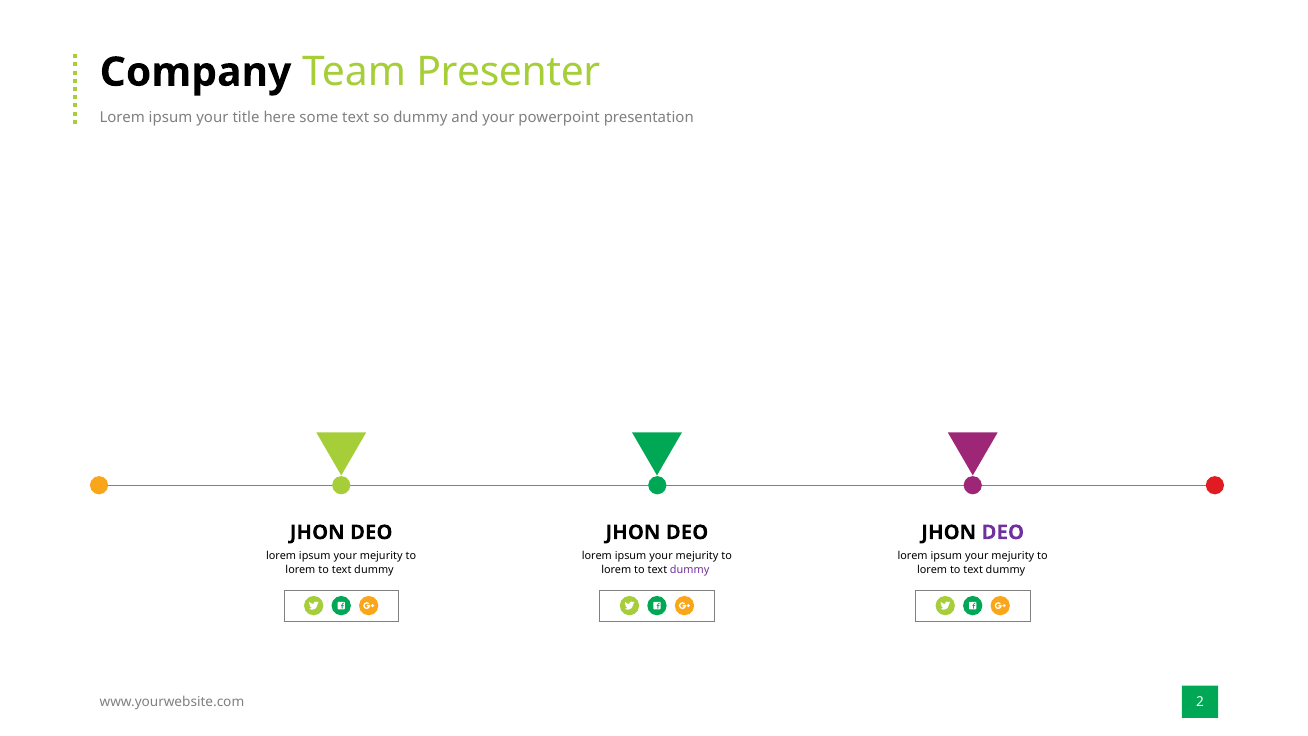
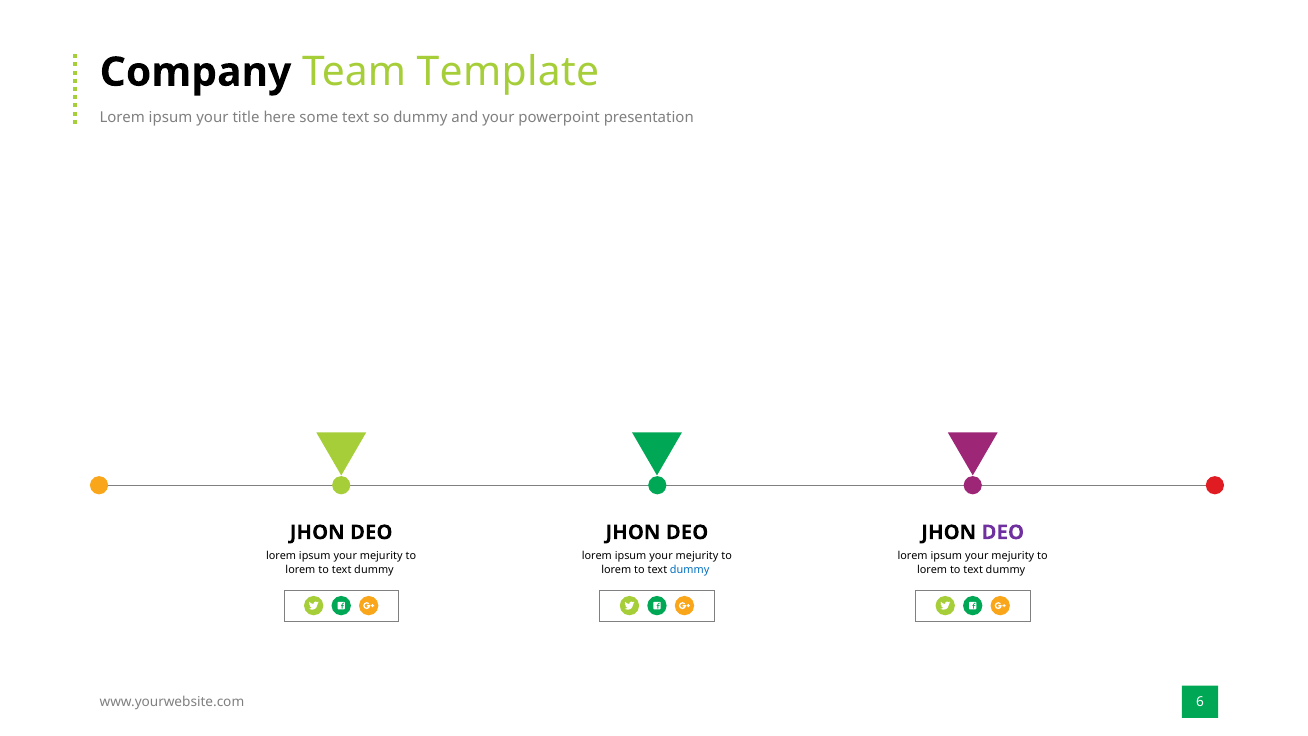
Presenter: Presenter -> Template
dummy at (690, 569) colour: purple -> blue
2: 2 -> 6
